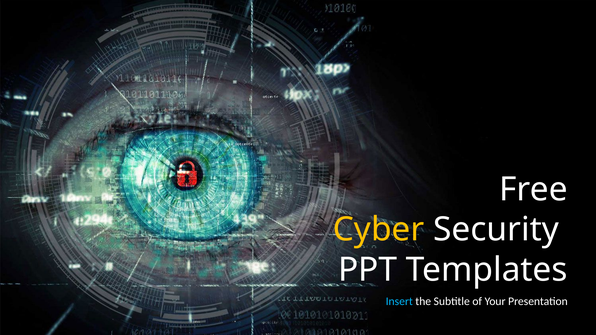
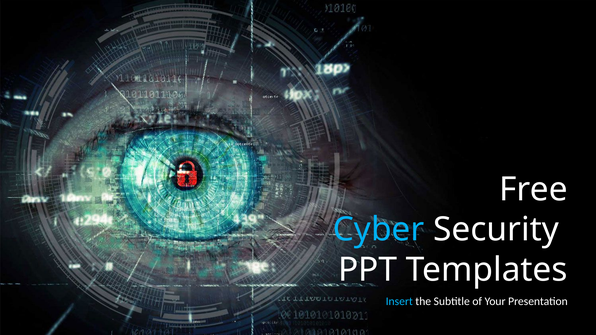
Cyber colour: yellow -> light blue
